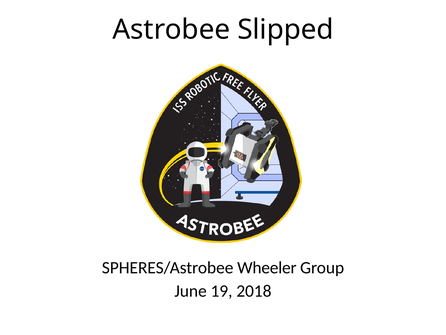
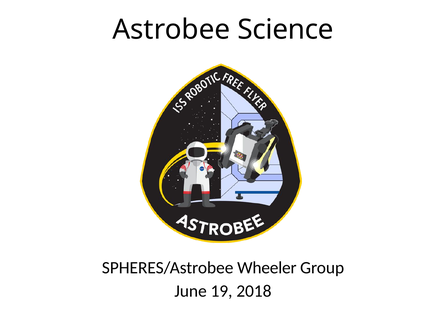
Slipped: Slipped -> Science
